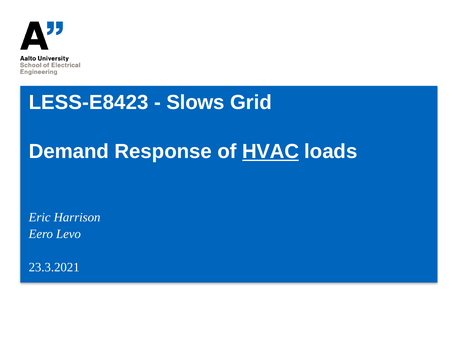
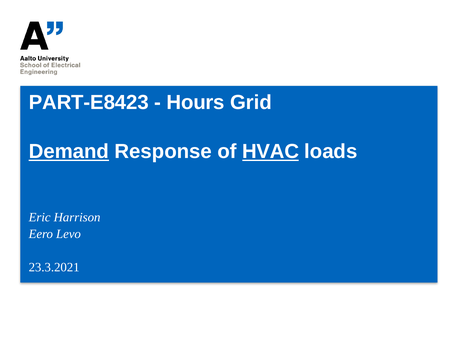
LESS-E8423: LESS-E8423 -> PART-E8423
Slows: Slows -> Hours
Demand underline: none -> present
